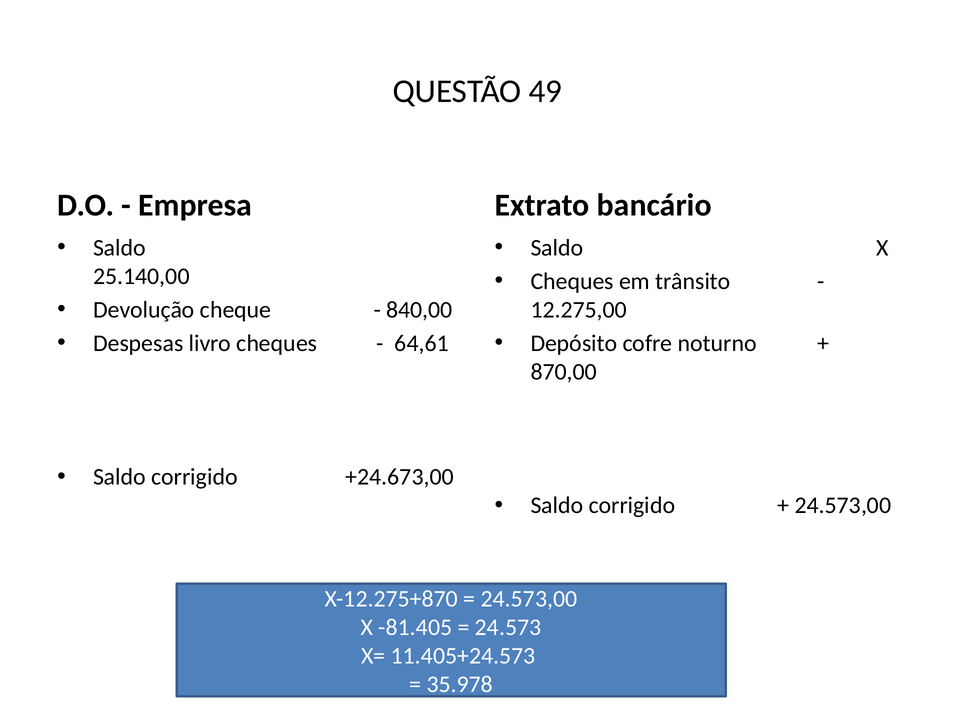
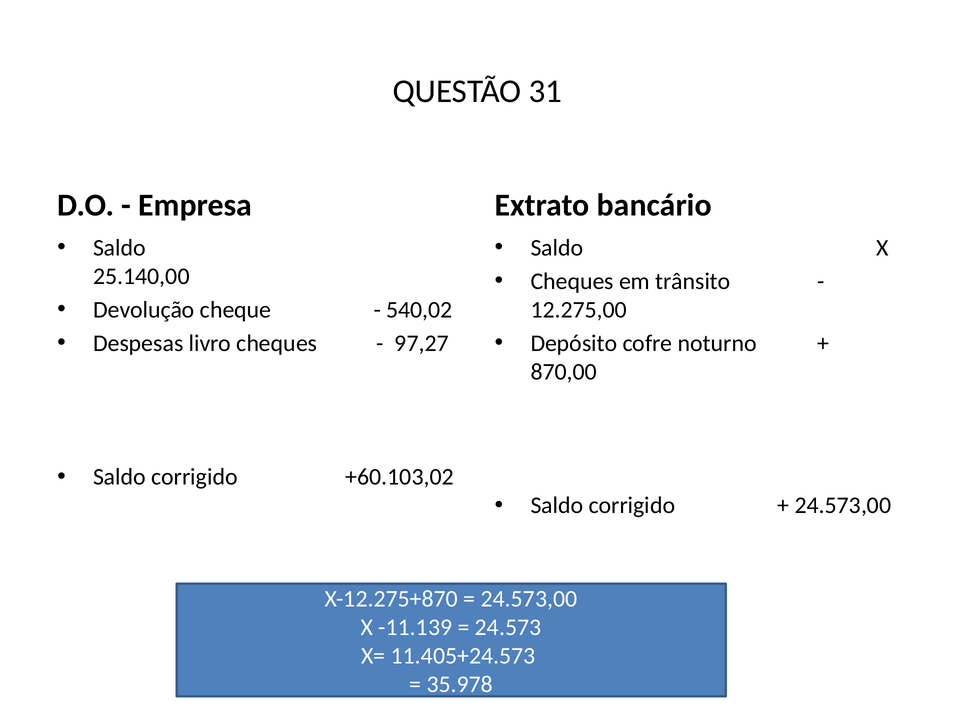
49: 49 -> 31
840,00: 840,00 -> 540,02
64,61: 64,61 -> 97,27
+24.673,00: +24.673,00 -> +60.103,02
-81.405: -81.405 -> -11.139
